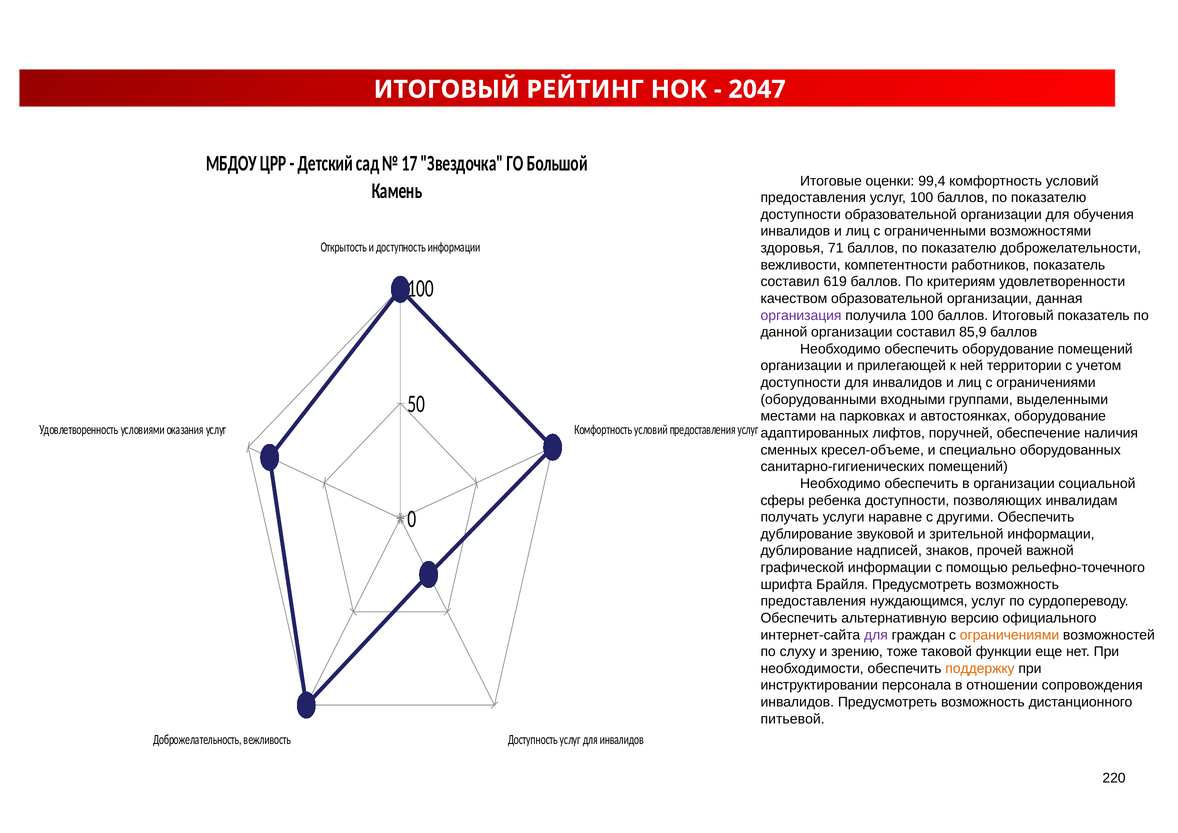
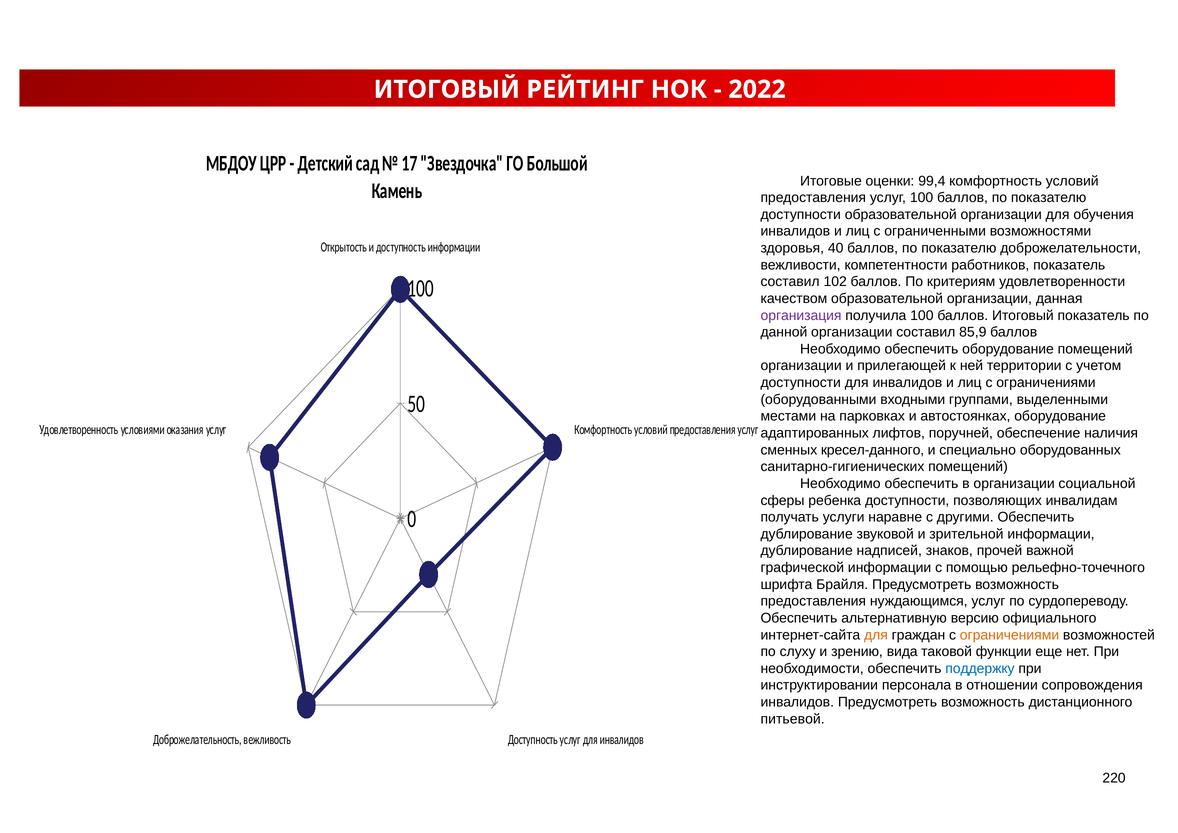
2047: 2047 -> 2022
71: 71 -> 40
619: 619 -> 102
кресел-объеме: кресел-объеме -> кресел-данного
для at (876, 635) colour: purple -> orange
тоже: тоже -> вида
поддержку colour: orange -> blue
